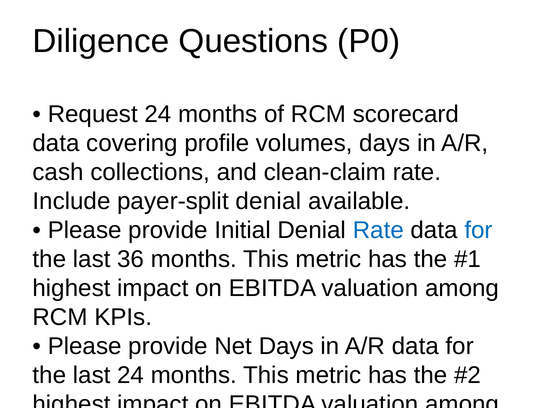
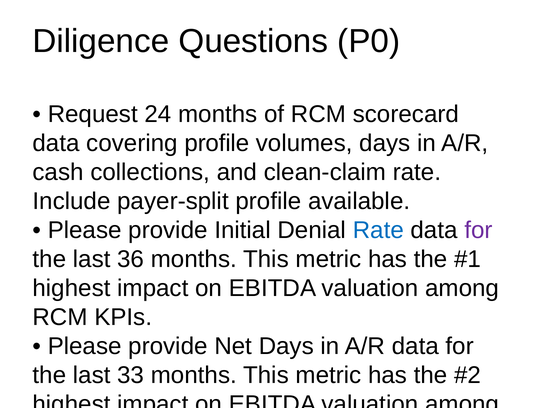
payer-split denial: denial -> profile
for at (478, 230) colour: blue -> purple
last 24: 24 -> 33
